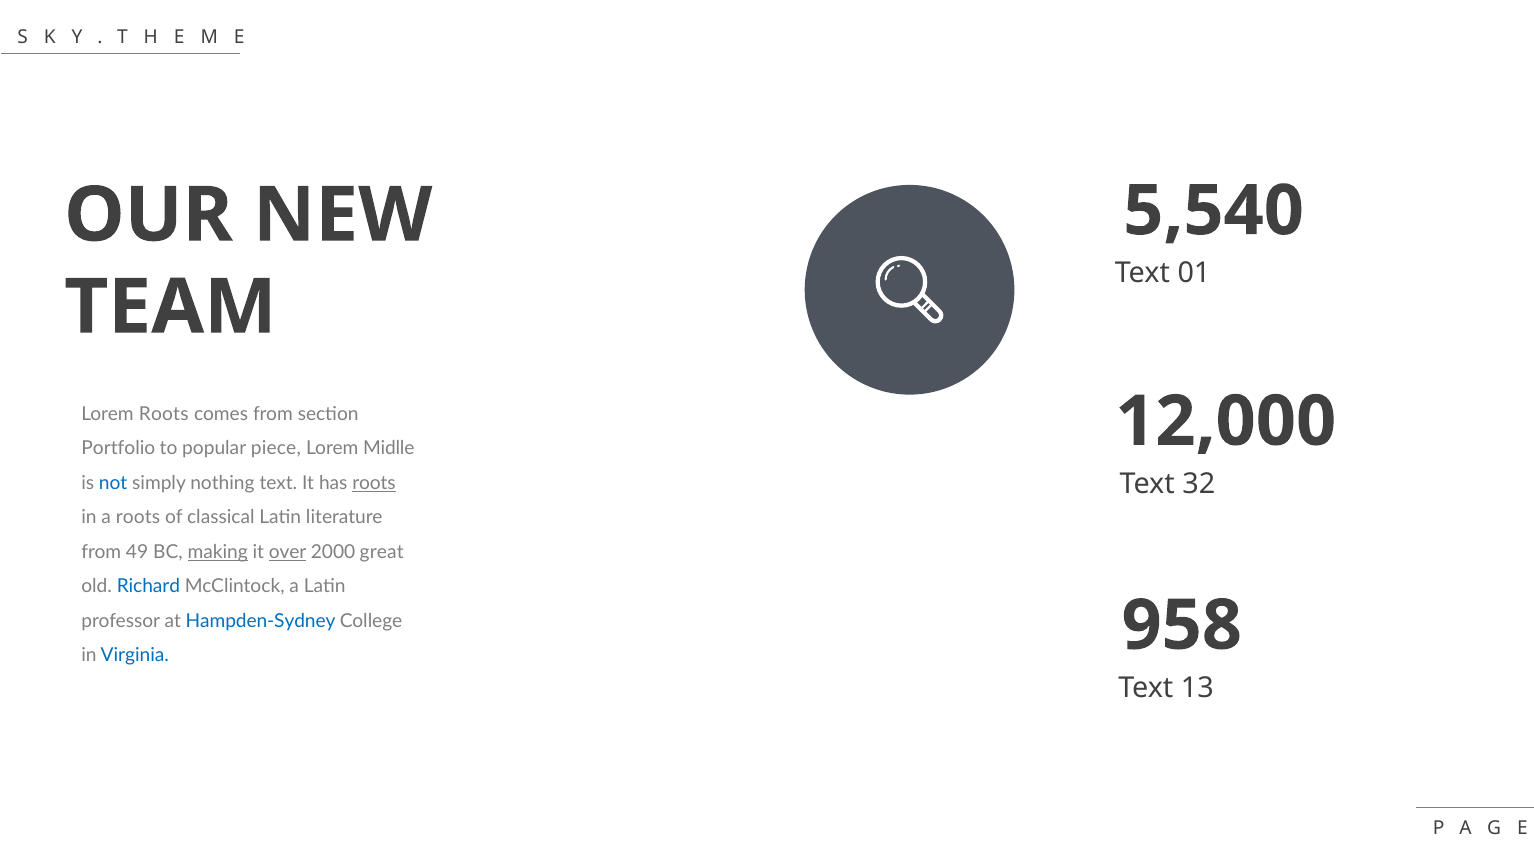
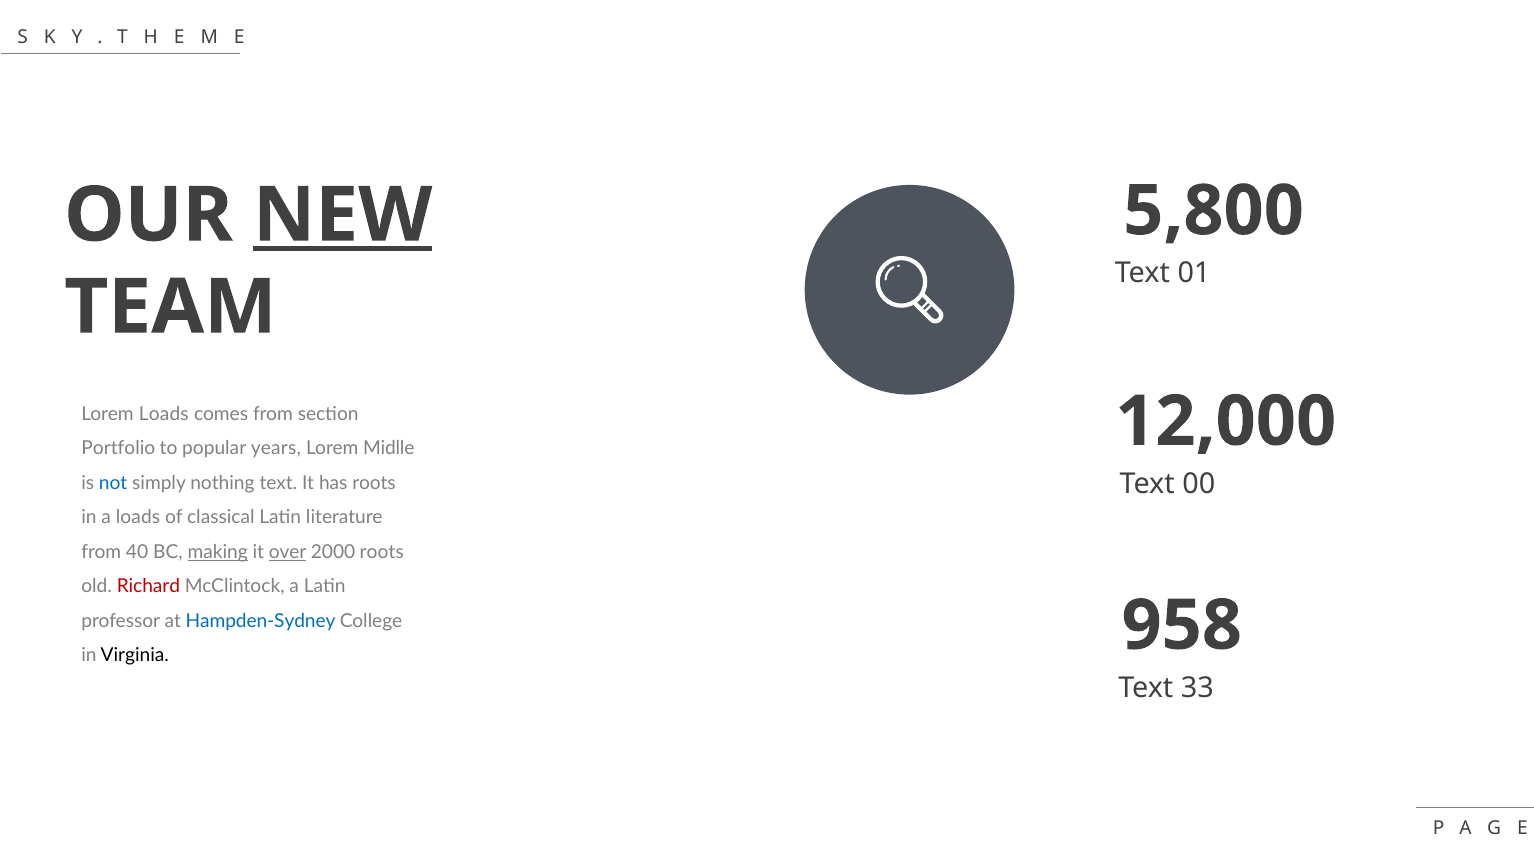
5,540: 5,540 -> 5,800
NEW underline: none -> present
Lorem Roots: Roots -> Loads
piece: piece -> years
32: 32 -> 00
roots at (374, 483) underline: present -> none
a roots: roots -> loads
49: 49 -> 40
2000 great: great -> roots
Richard colour: blue -> red
Virginia colour: blue -> black
13: 13 -> 33
